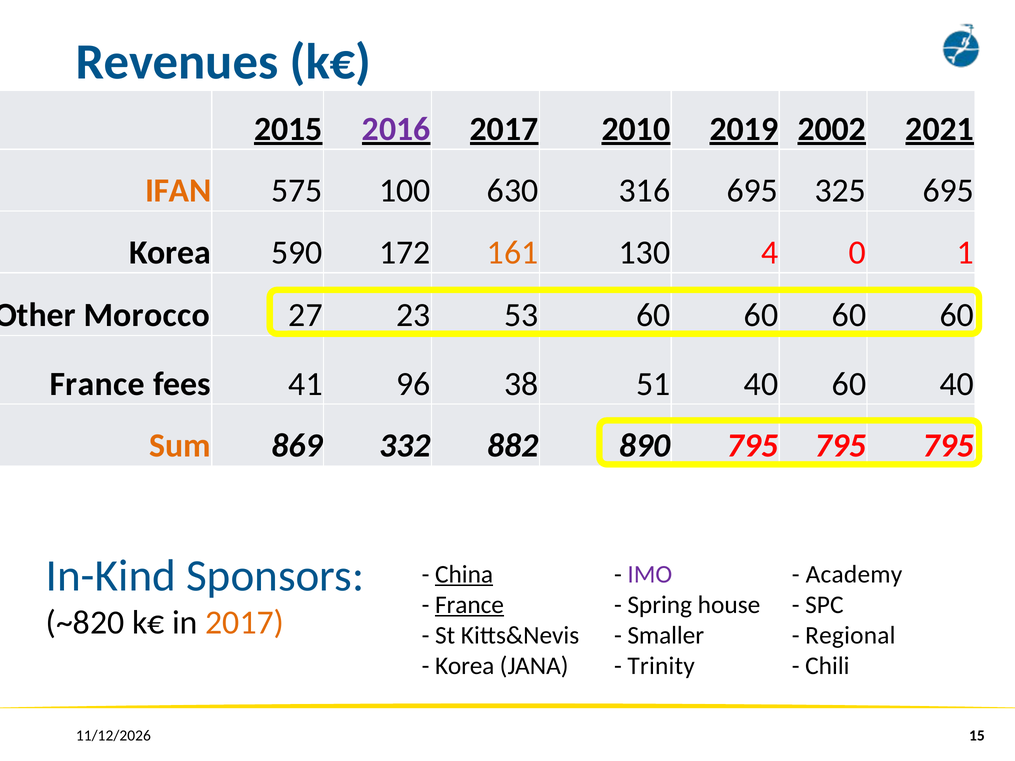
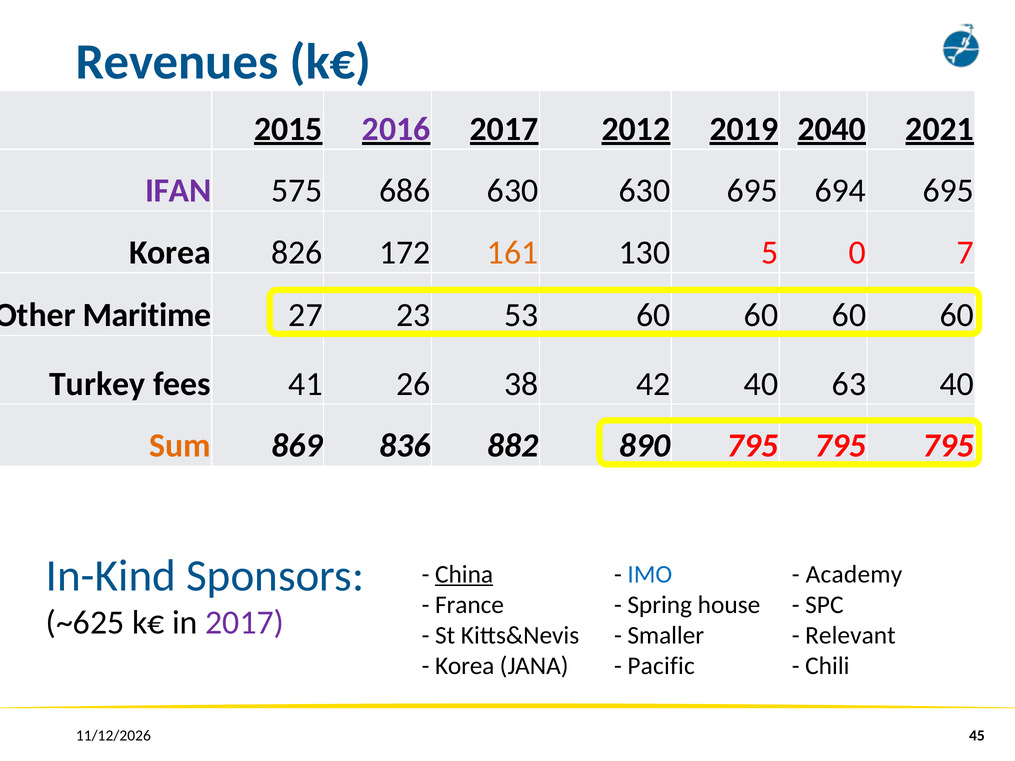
2010: 2010 -> 2012
2002: 2002 -> 2040
IFAN colour: orange -> purple
100: 100 -> 686
630 316: 316 -> 630
325: 325 -> 694
590: 590 -> 826
4: 4 -> 5
1: 1 -> 7
Morocco: Morocco -> Maritime
France at (97, 384): France -> Turkey
96: 96 -> 26
51: 51 -> 42
40 60: 60 -> 63
332: 332 -> 836
IMO colour: purple -> blue
France at (469, 605) underline: present -> none
~820: ~820 -> ~625
2017 at (245, 623) colour: orange -> purple
Regional: Regional -> Relevant
Trinity: Trinity -> Pacific
15: 15 -> 45
